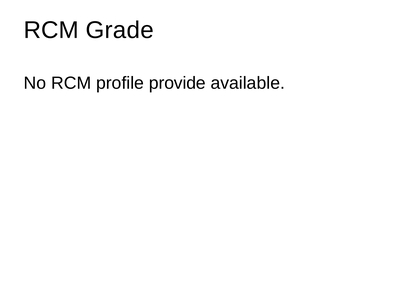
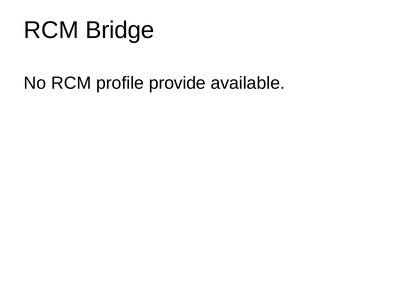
Grade: Grade -> Bridge
